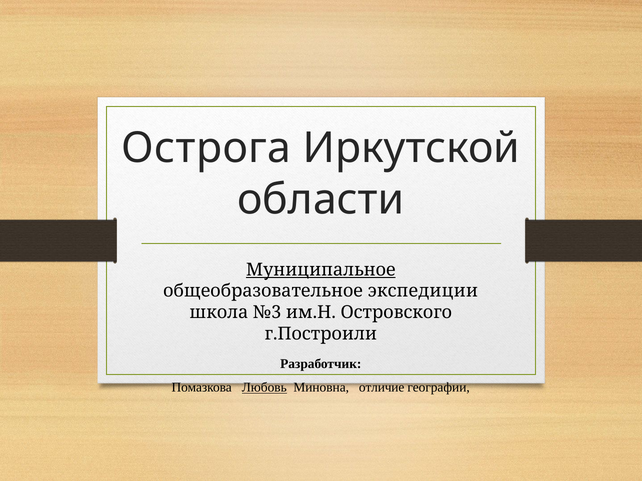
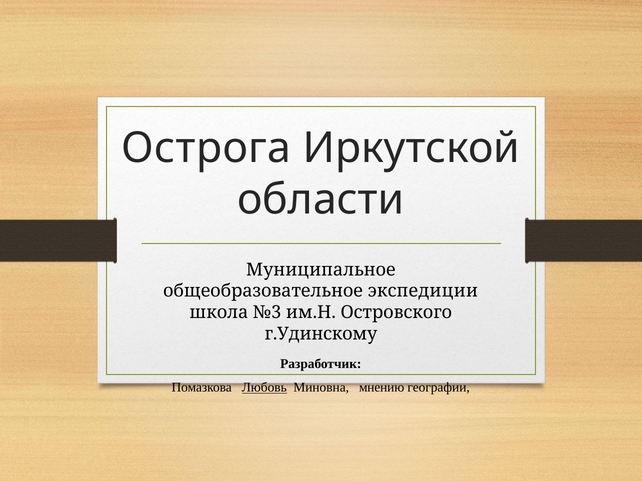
Муниципальное underline: present -> none
г.Построили: г.Построили -> г.Удинскому
отличие: отличие -> мнению
